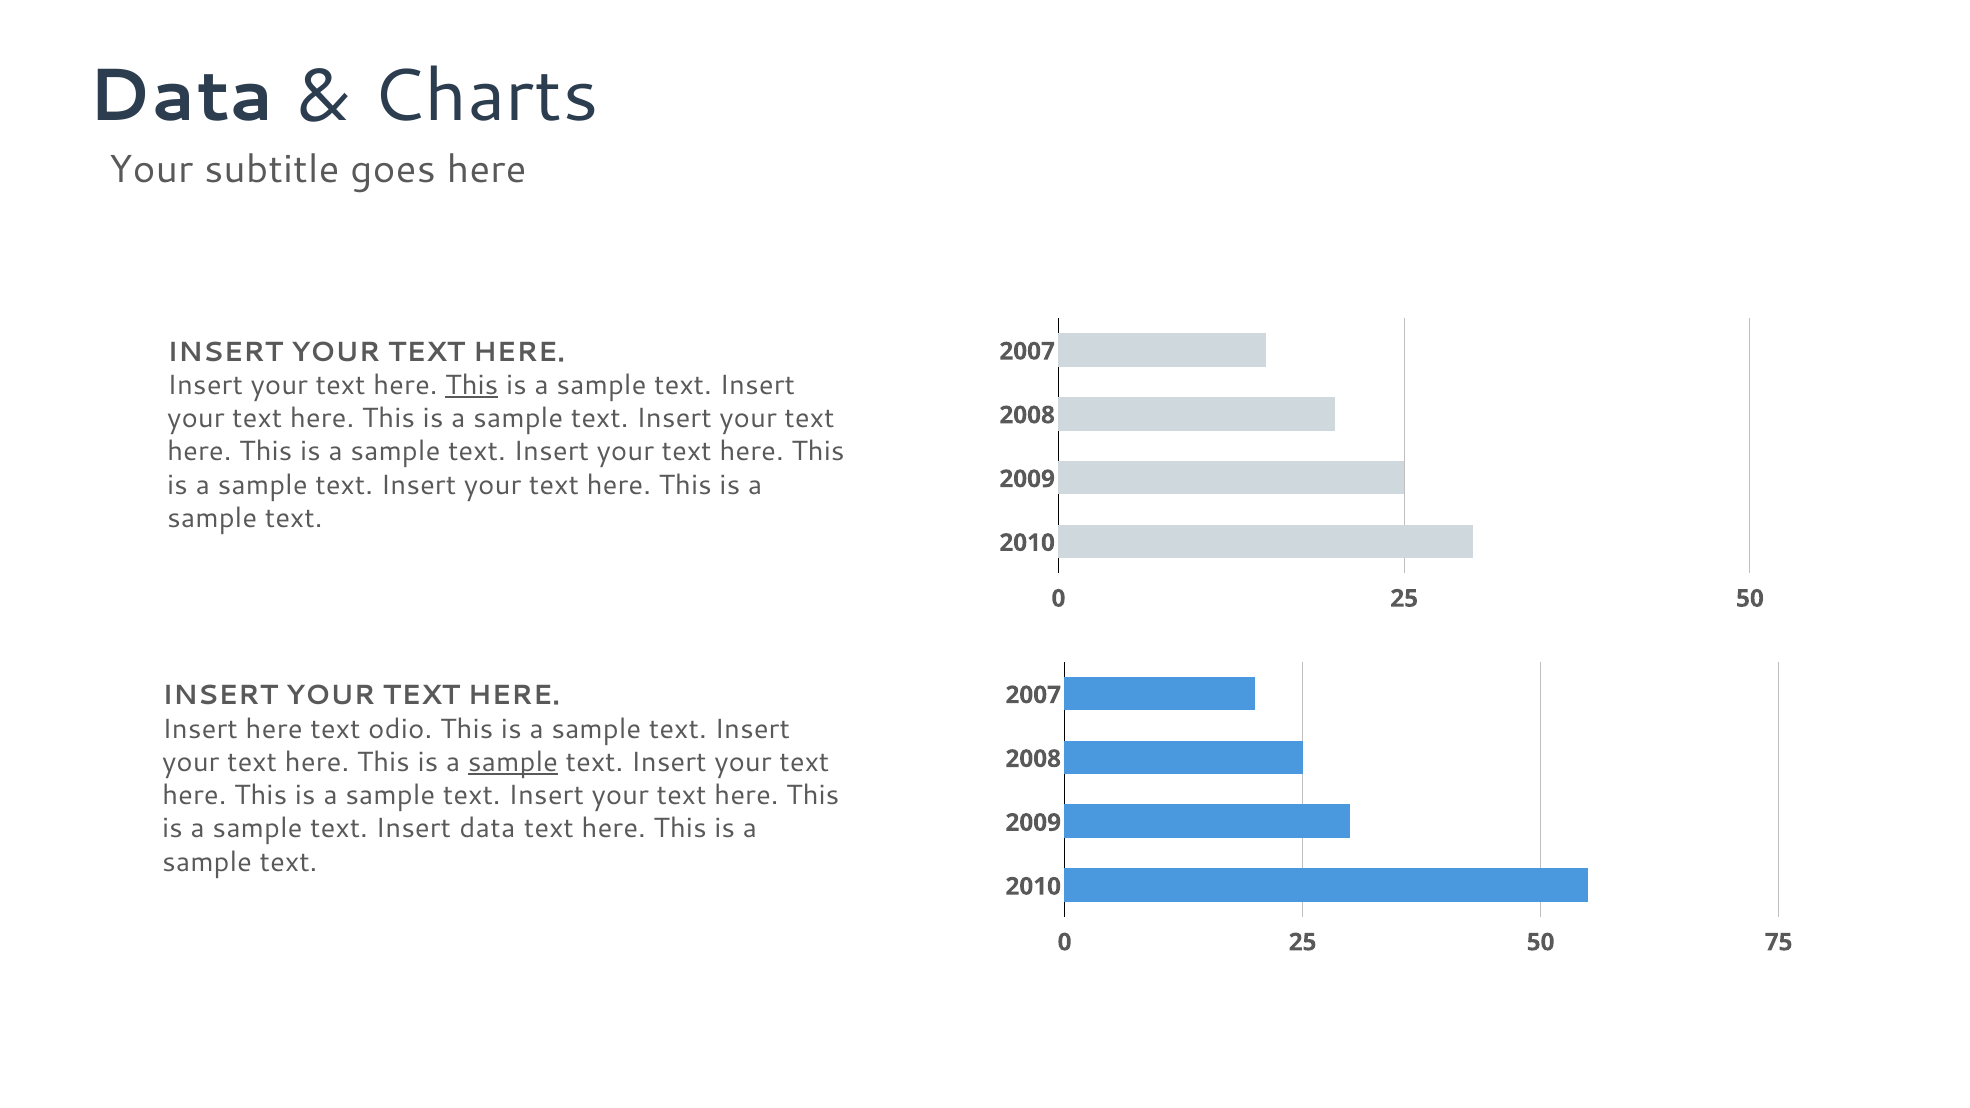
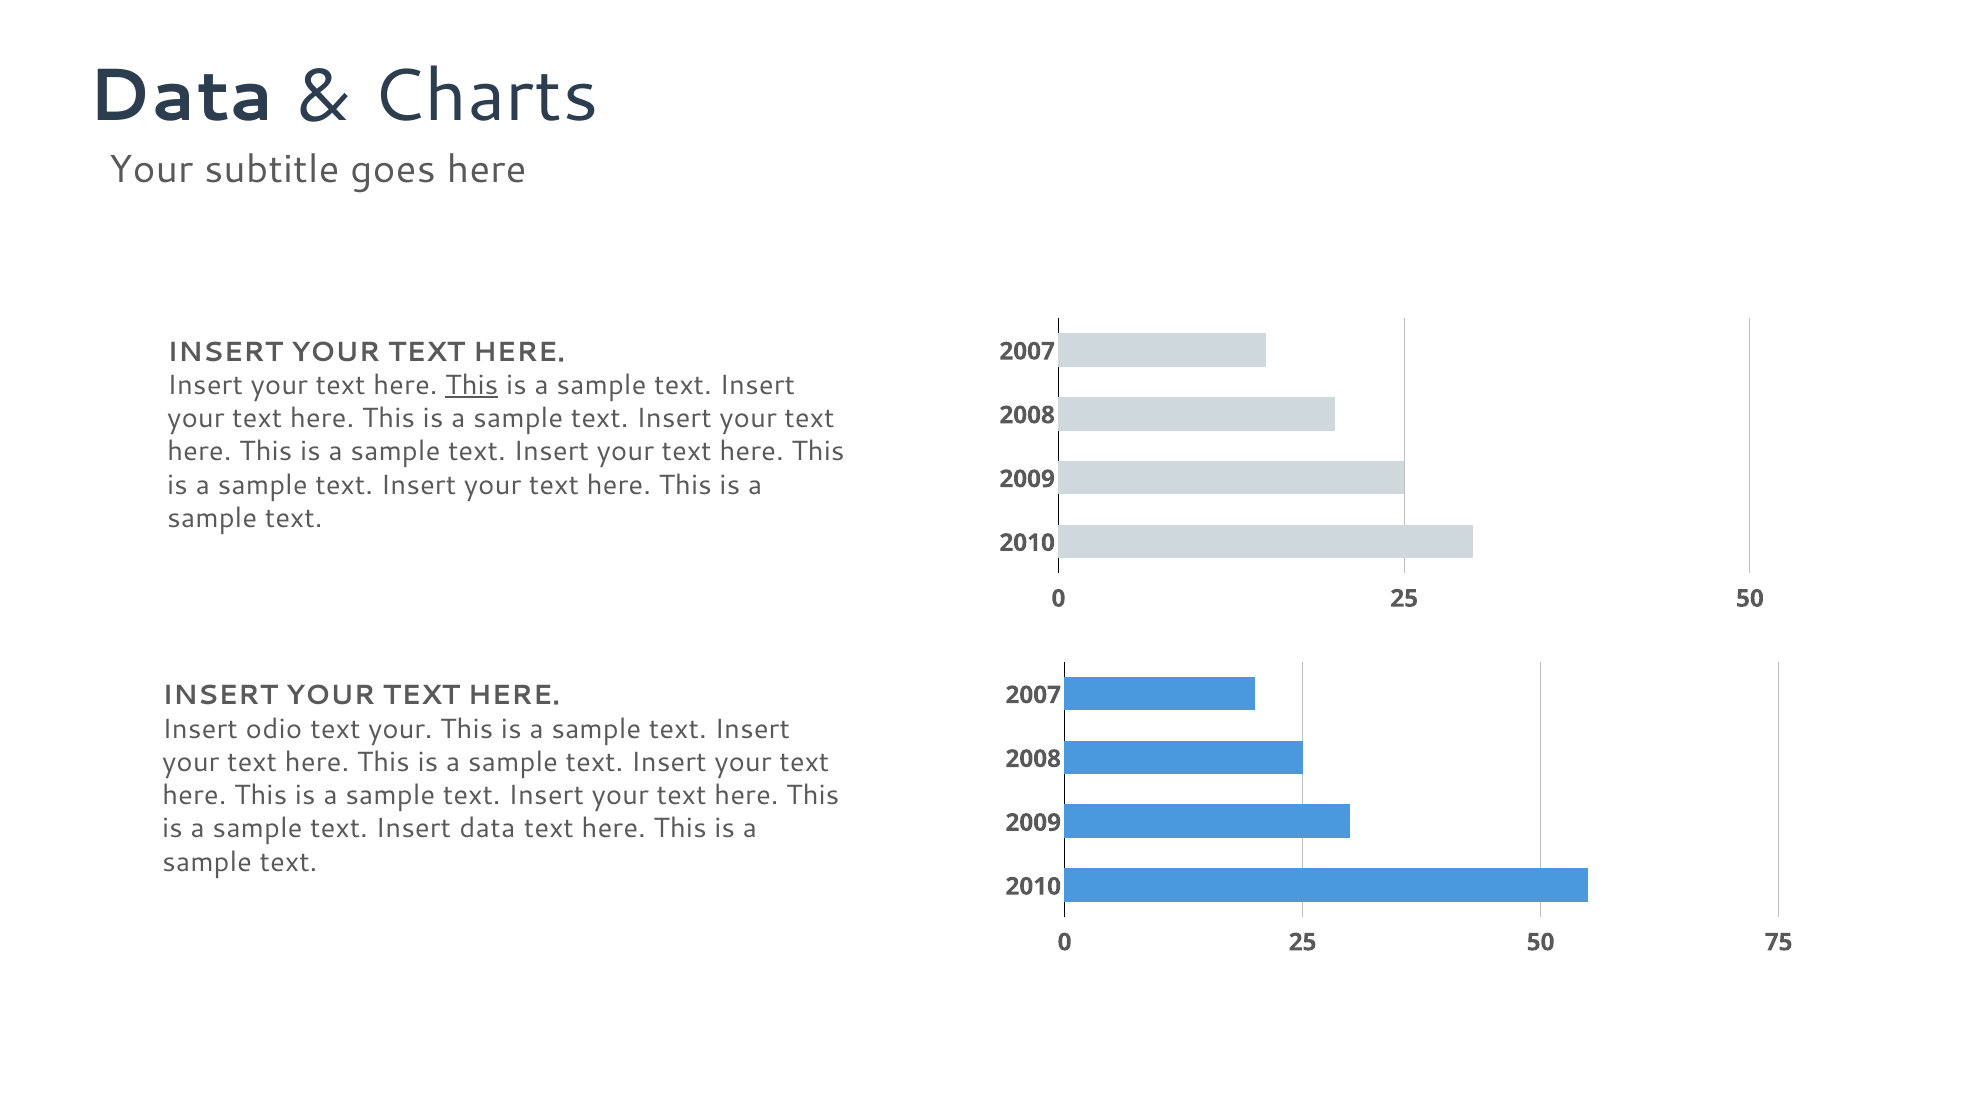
Insert here: here -> odio
text odio: odio -> your
sample at (513, 762) underline: present -> none
